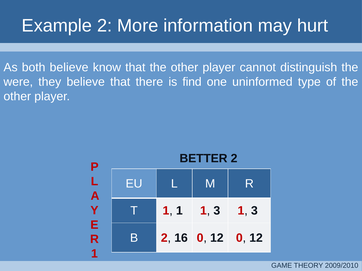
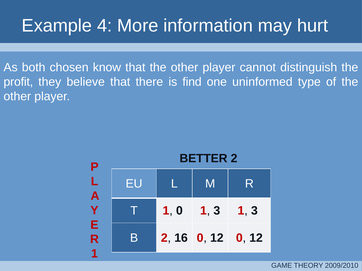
Example 2: 2 -> 4
both believe: believe -> chosen
were: were -> profit
T 1 1: 1 -> 0
